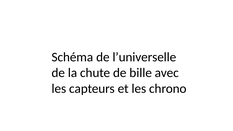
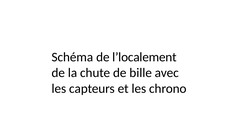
l’universelle: l’universelle -> l’localement
